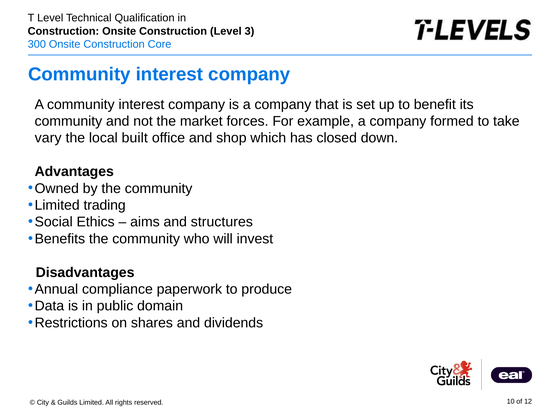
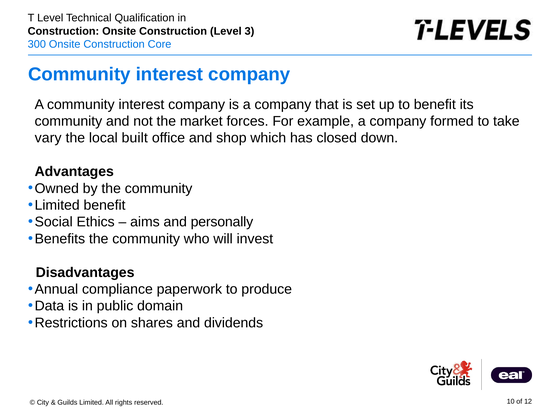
Limited trading: trading -> benefit
structures: structures -> personally
